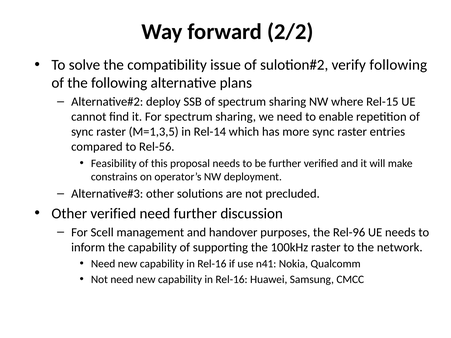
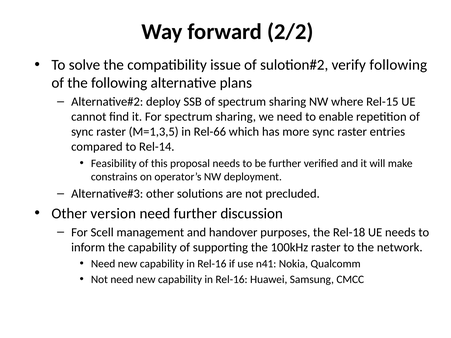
Rel-14: Rel-14 -> Rel-66
Rel-56: Rel-56 -> Rel-14
Other verified: verified -> version
Rel-96: Rel-96 -> Rel-18
